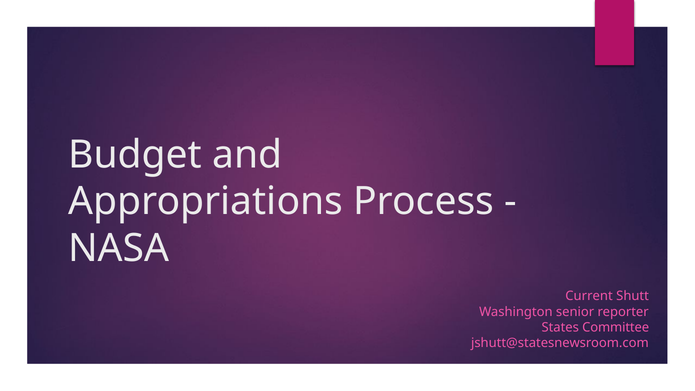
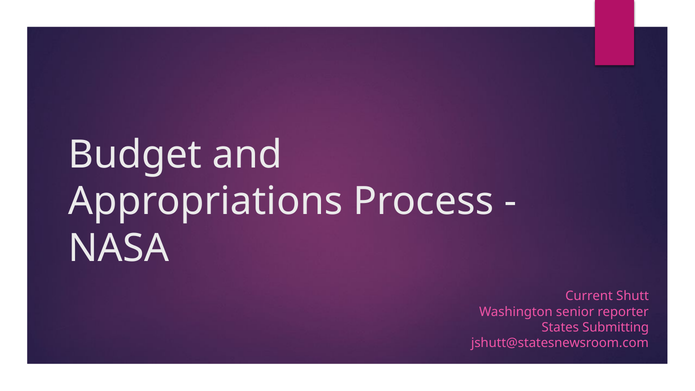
Committee: Committee -> Submitting
